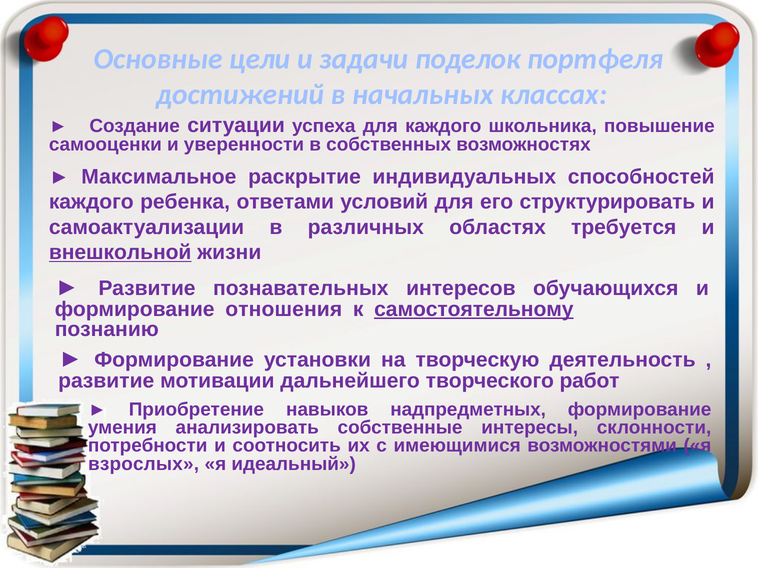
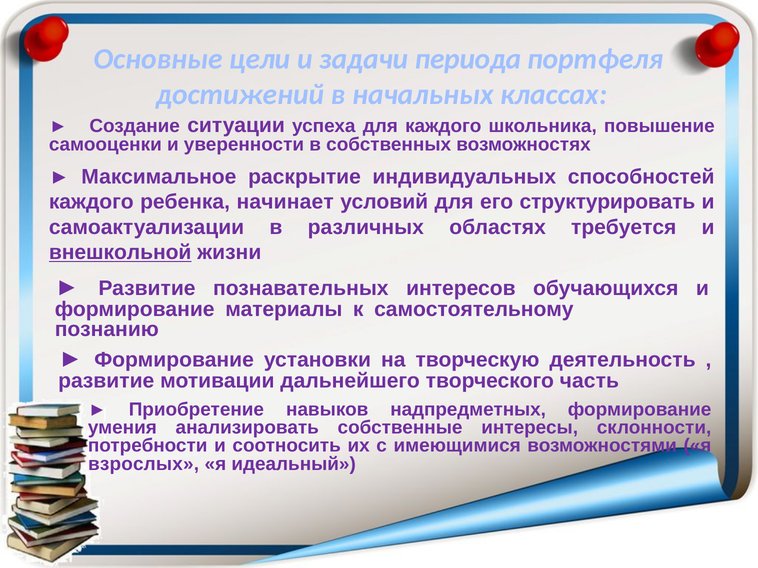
поделок: поделок -> периода
ответами: ответами -> начинает
отношения: отношения -> материалы
самостоятельному underline: present -> none
работ: работ -> часть
